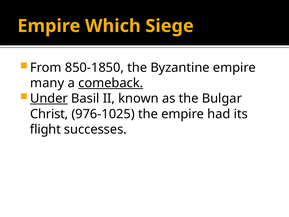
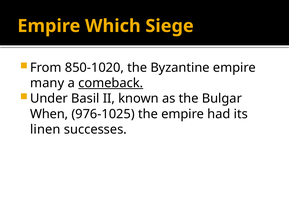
850-1850: 850-1850 -> 850-1020
Under underline: present -> none
Christ: Christ -> When
flight: flight -> linen
